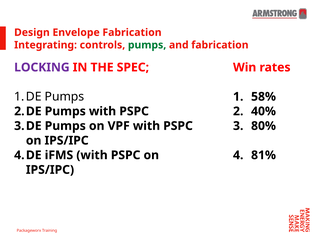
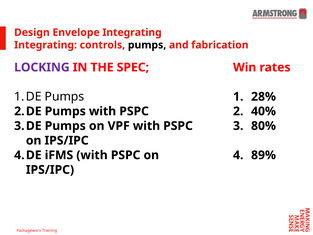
Envelope Fabrication: Fabrication -> Integrating
pumps at (147, 45) colour: green -> black
58%: 58% -> 28%
81%: 81% -> 89%
